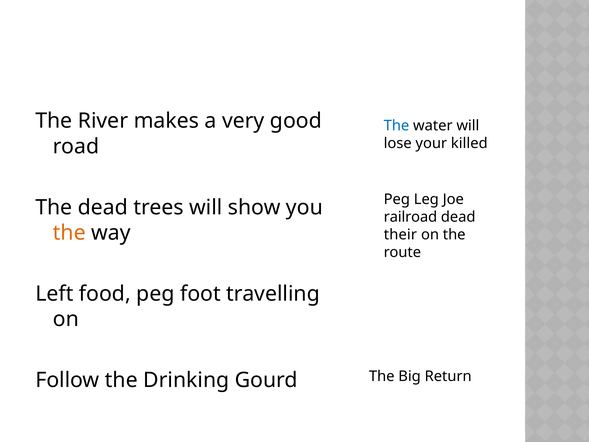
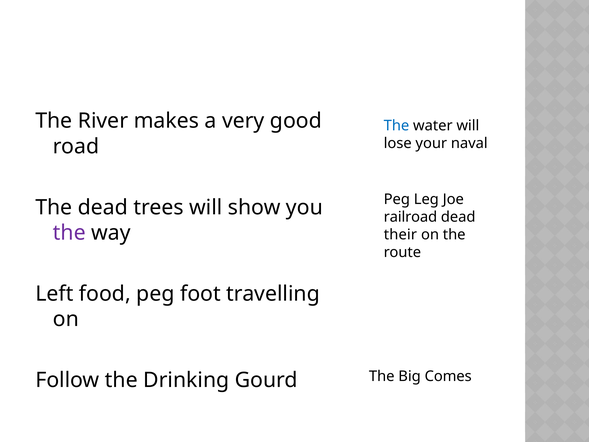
killed: killed -> naval
the at (69, 233) colour: orange -> purple
Return: Return -> Comes
